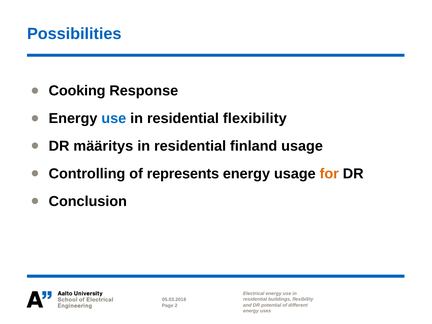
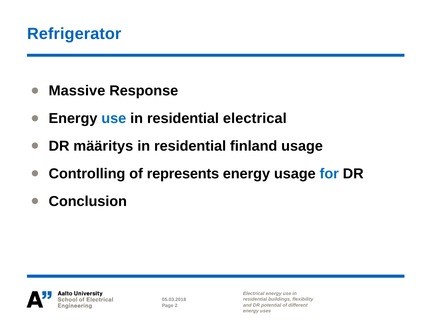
Possibilities: Possibilities -> Refrigerator
Cooking: Cooking -> Massive
residential flexibility: flexibility -> electrical
for colour: orange -> blue
